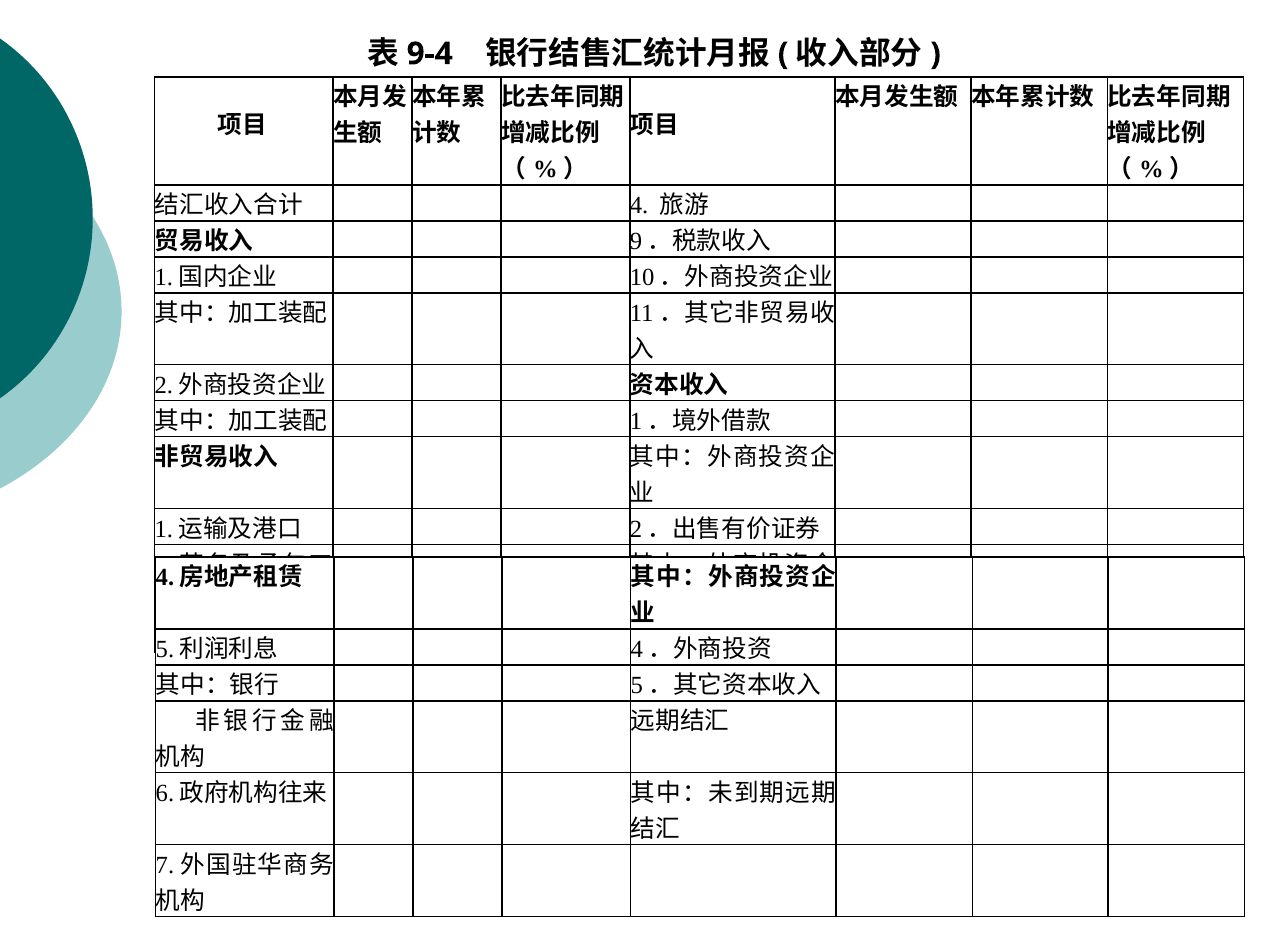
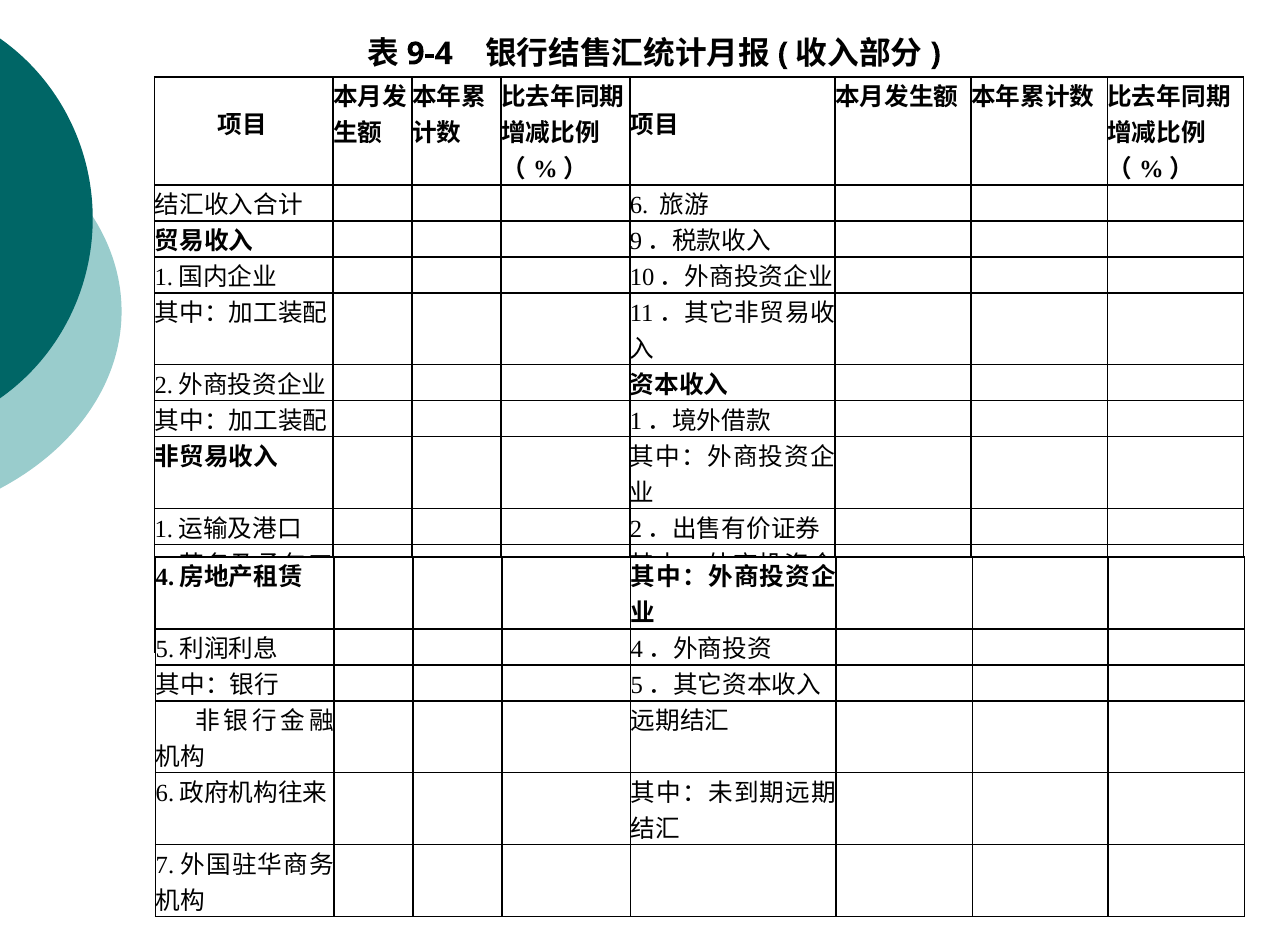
4: 4 -> 6
